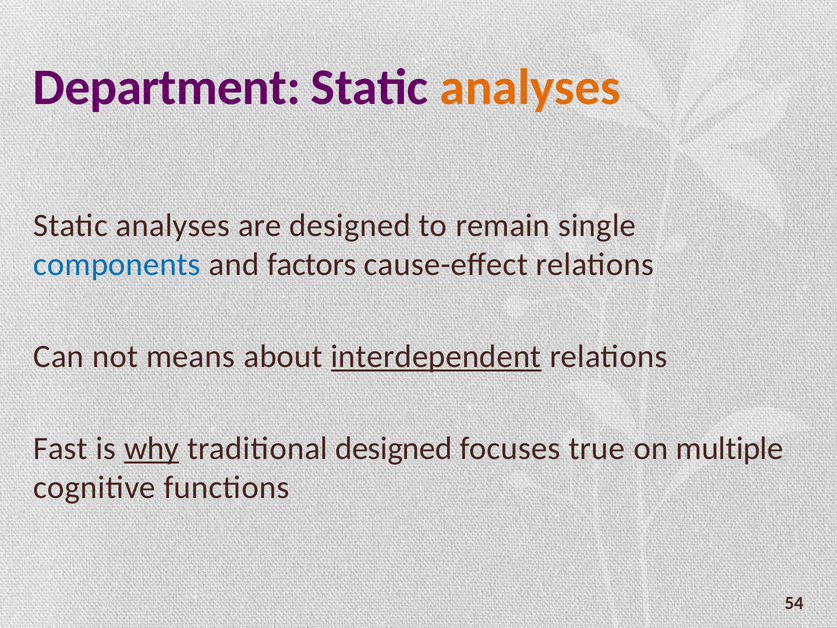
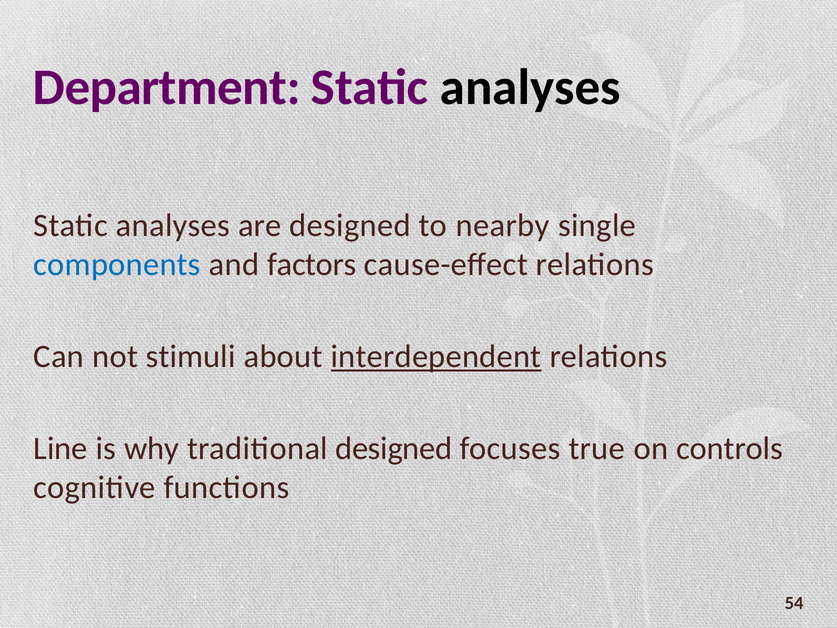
analyses at (530, 87) colour: orange -> black
remain: remain -> nearby
means: means -> stimuli
Fast: Fast -> Line
why underline: present -> none
multiple: multiple -> controls
